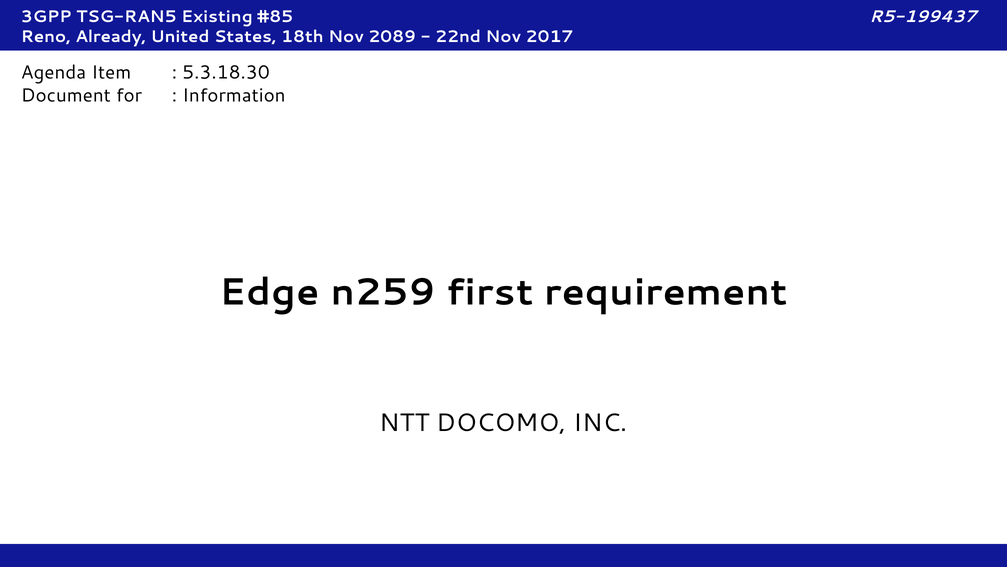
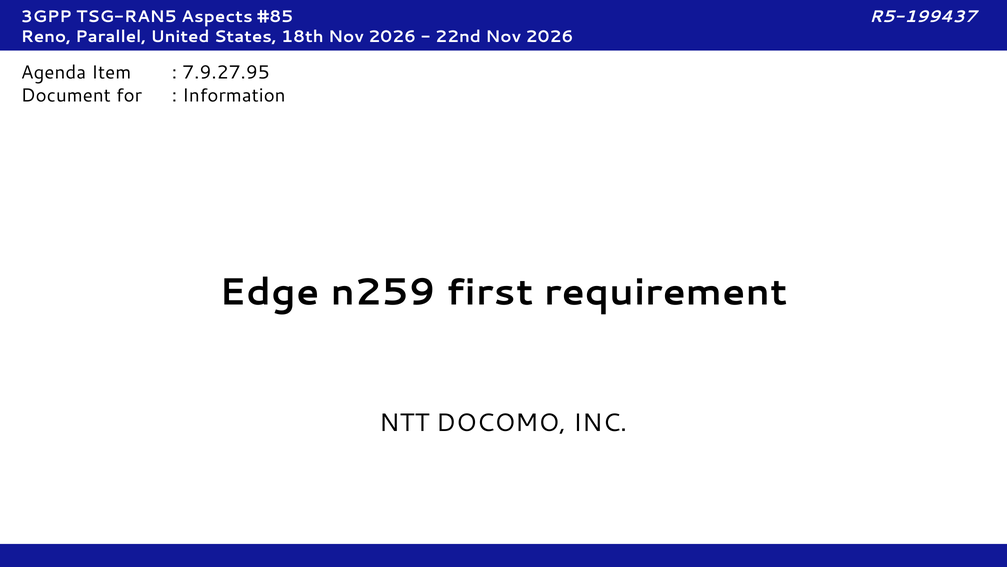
Existing: Existing -> Aspects
Already: Already -> Parallel
18th Nov 2089: 2089 -> 2026
22nd Nov 2017: 2017 -> 2026
5.3.18.30: 5.3.18.30 -> 7.9.27.95
